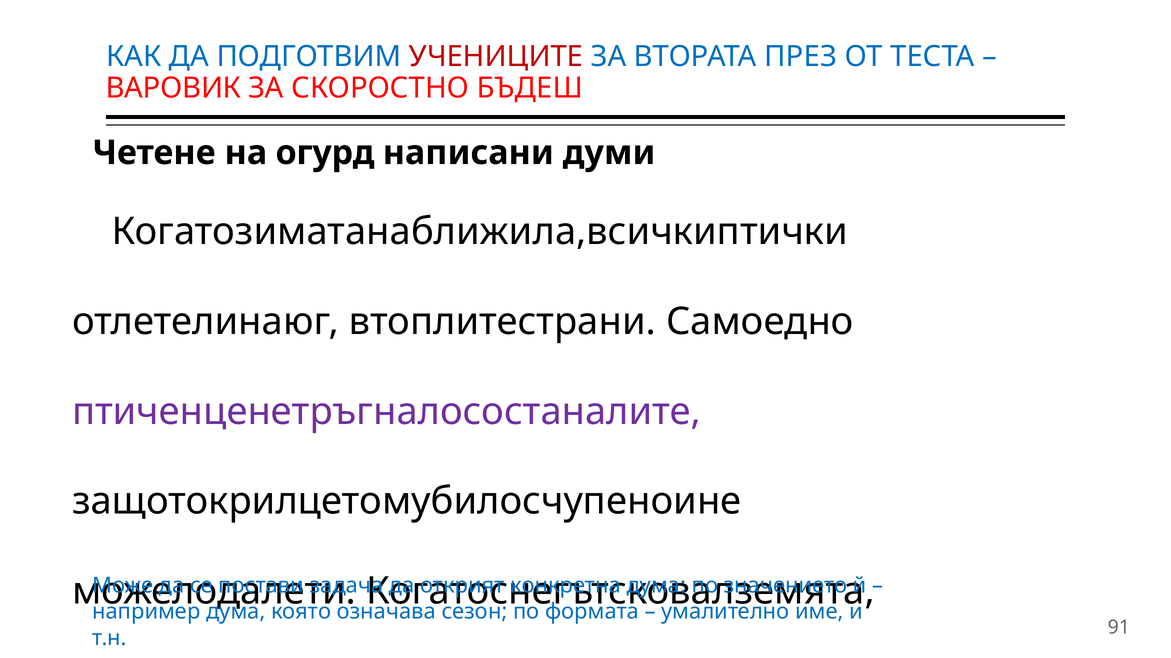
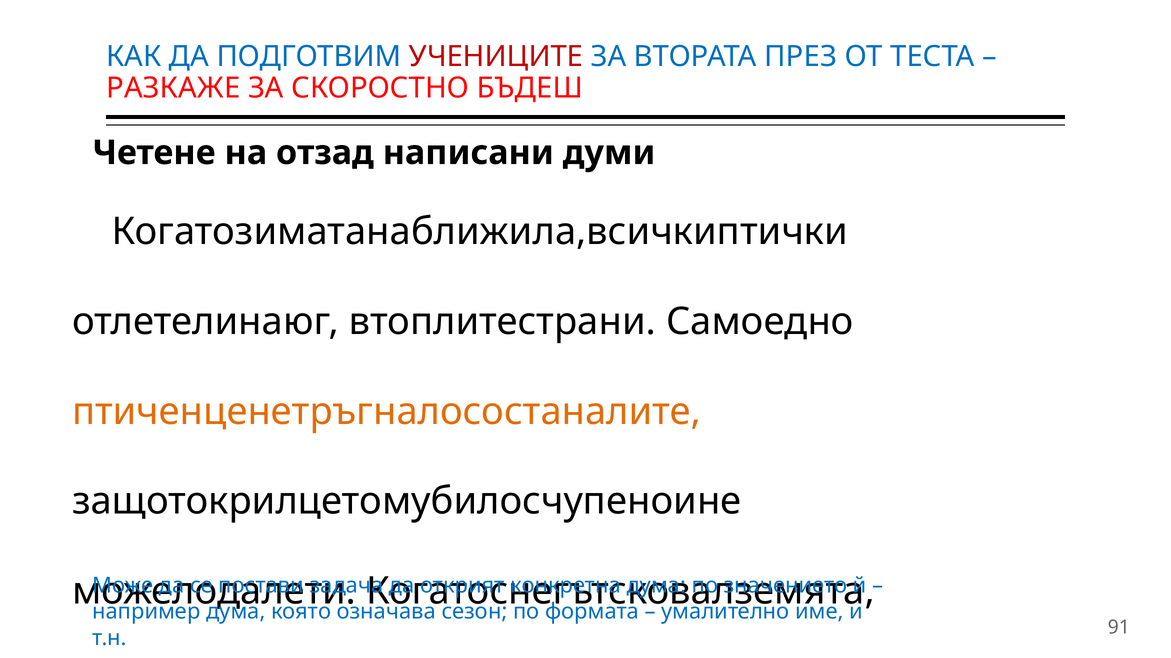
ВАРОВИК: ВАРОВИК -> РАЗКАЖЕ
огурд: огурд -> отзад
птиченценетръгналосостаналите colour: purple -> orange
